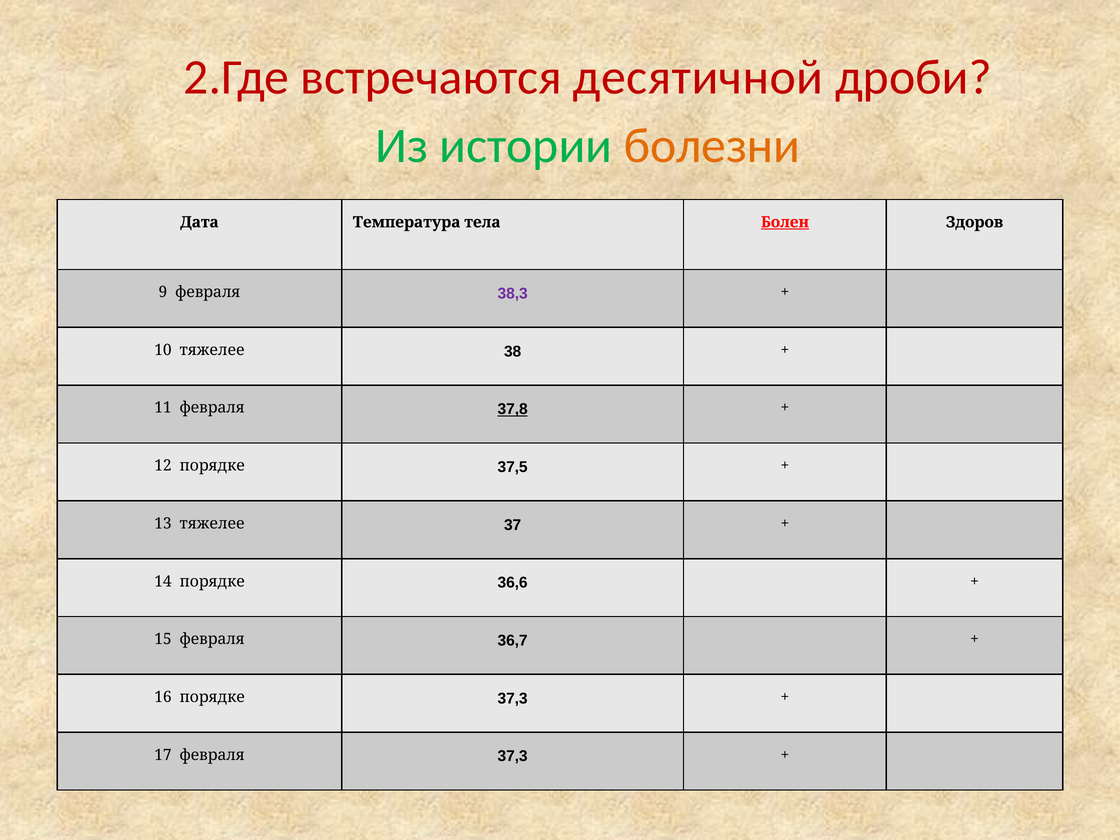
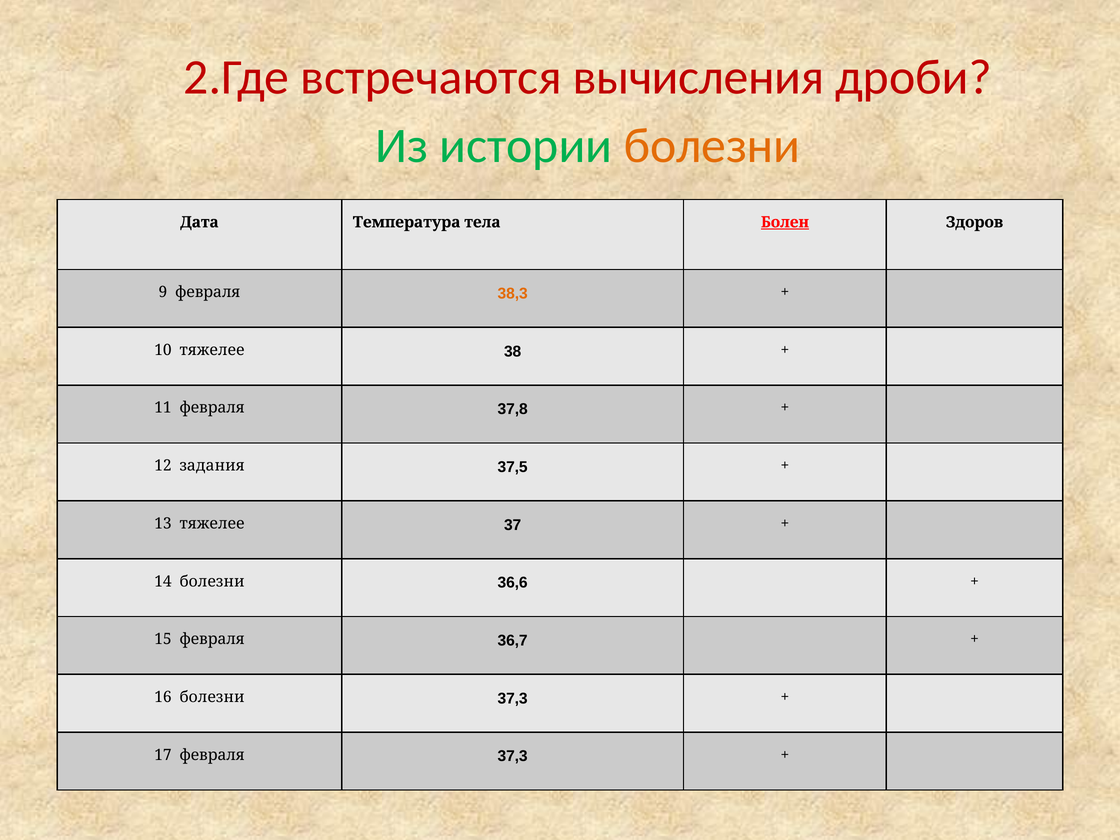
десятичной: десятичной -> вычисления
38,3 colour: purple -> orange
37,8 underline: present -> none
12 порядке: порядке -> задания
14 порядке: порядке -> болезни
16 порядке: порядке -> болезни
